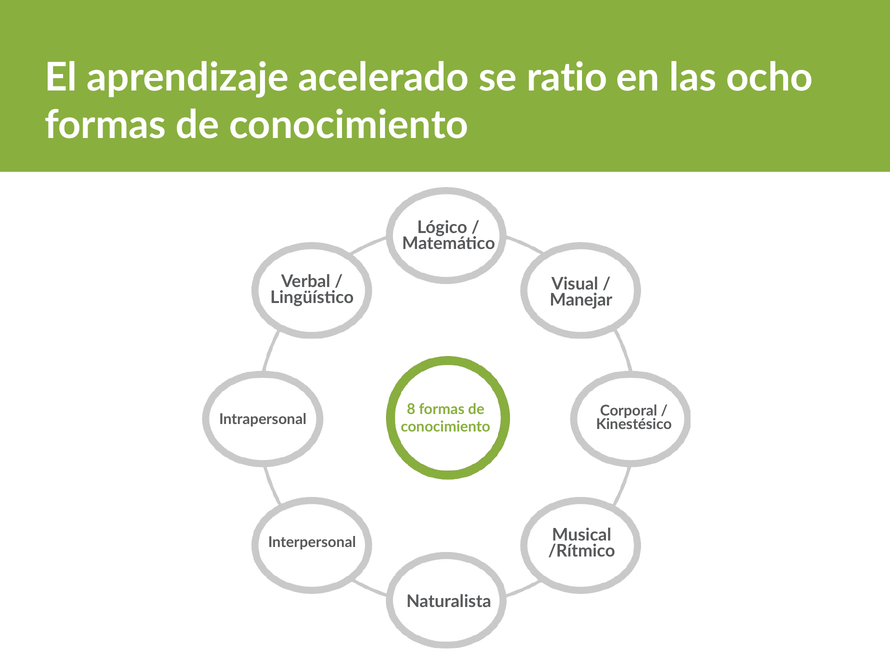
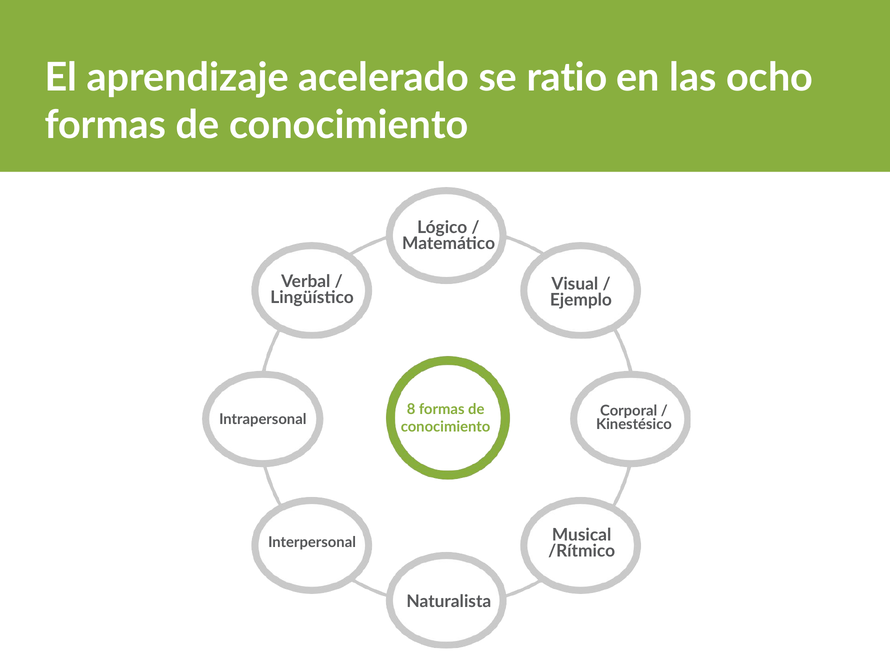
Manejar: Manejar -> Ejemplo
